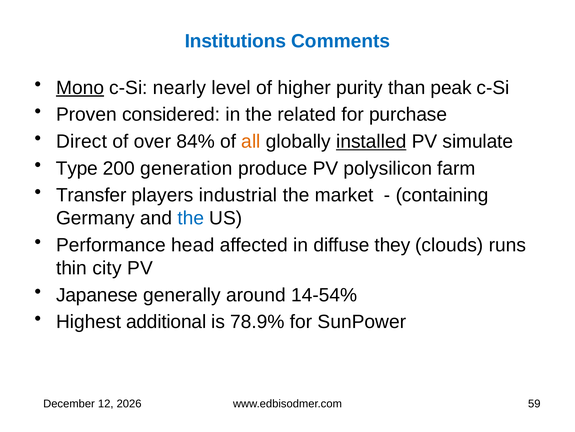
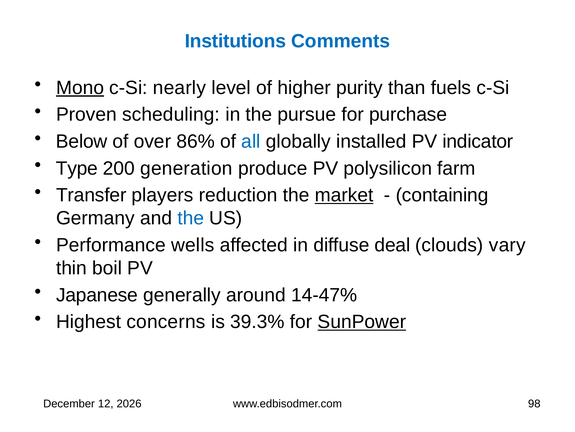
peak: peak -> fuels
considered: considered -> scheduling
related: related -> pursue
Direct: Direct -> Below
84%: 84% -> 86%
all colour: orange -> blue
installed underline: present -> none
simulate: simulate -> indicator
industrial: industrial -> reduction
market underline: none -> present
head: head -> wells
they: they -> deal
runs: runs -> vary
city: city -> boil
14-54%: 14-54% -> 14-47%
additional: additional -> concerns
78.9%: 78.9% -> 39.3%
SunPower underline: none -> present
59: 59 -> 98
